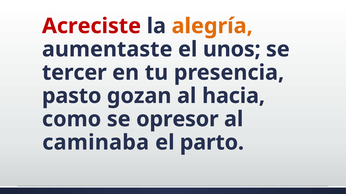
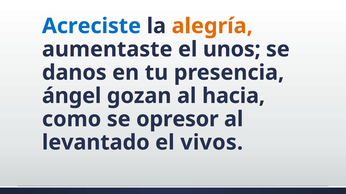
Acreciste colour: red -> blue
tercer: tercer -> danos
pasto: pasto -> ángel
caminaba: caminaba -> levantado
parto: parto -> vivos
